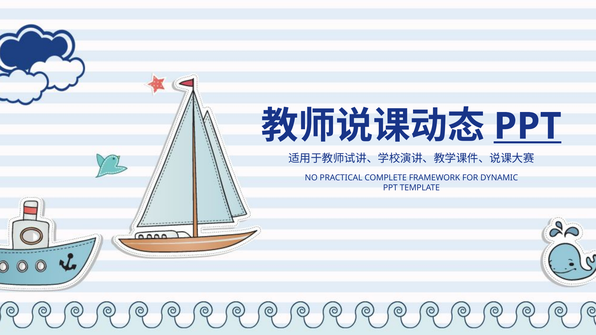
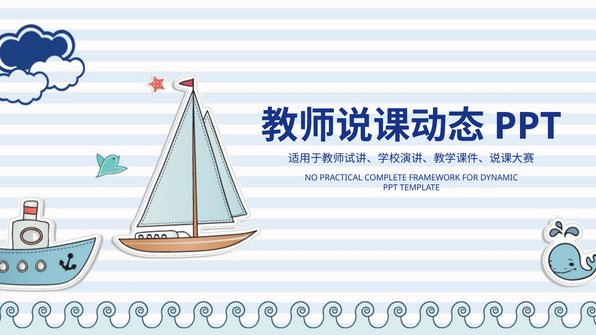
PPT at (528, 126) underline: present -> none
